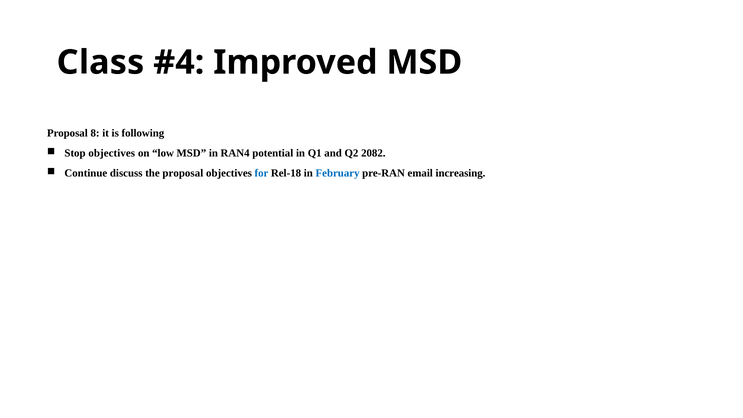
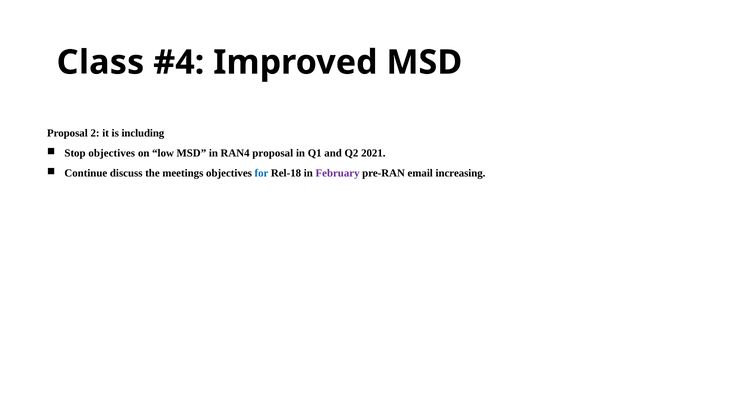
8: 8 -> 2
following: following -> including
RAN4 potential: potential -> proposal
2082: 2082 -> 2021
the proposal: proposal -> meetings
February colour: blue -> purple
